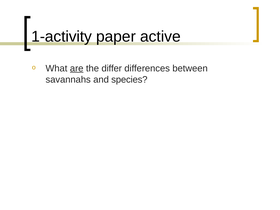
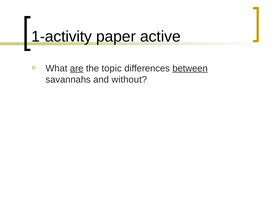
differ: differ -> topic
between underline: none -> present
species: species -> without
